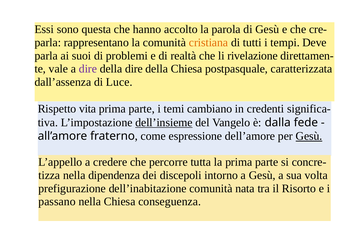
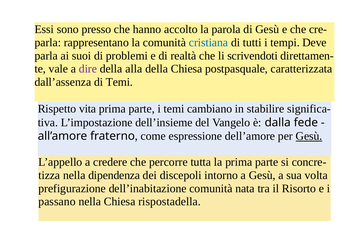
questa: questa -> presso
cristiana colour: orange -> blue
rivelazione: rivelazione -> scrivendoti
della dire: dire -> alla
di Luce: Luce -> Temi
credenti: credenti -> stabilire
dell’insieme underline: present -> none
conseguenza: conseguenza -> rispostadella
